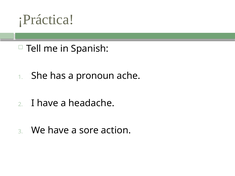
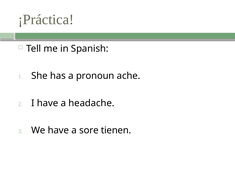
action: action -> tienen
